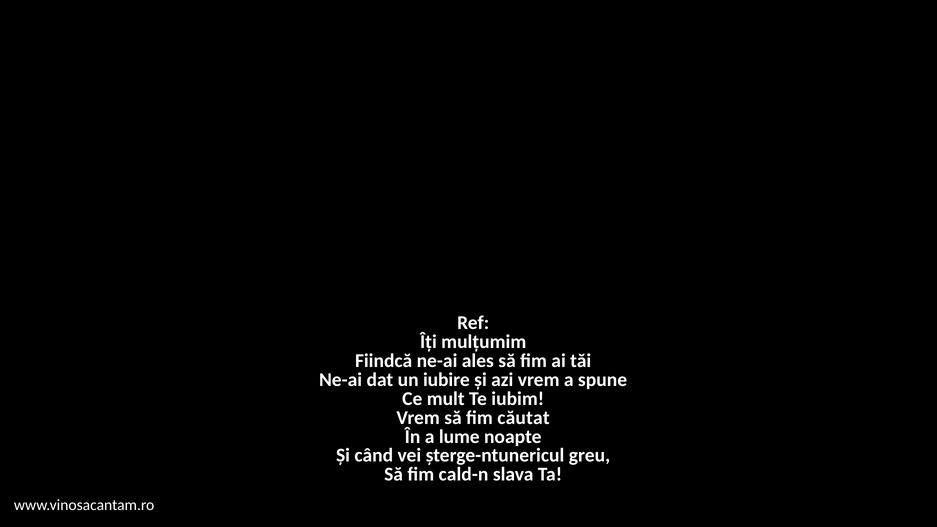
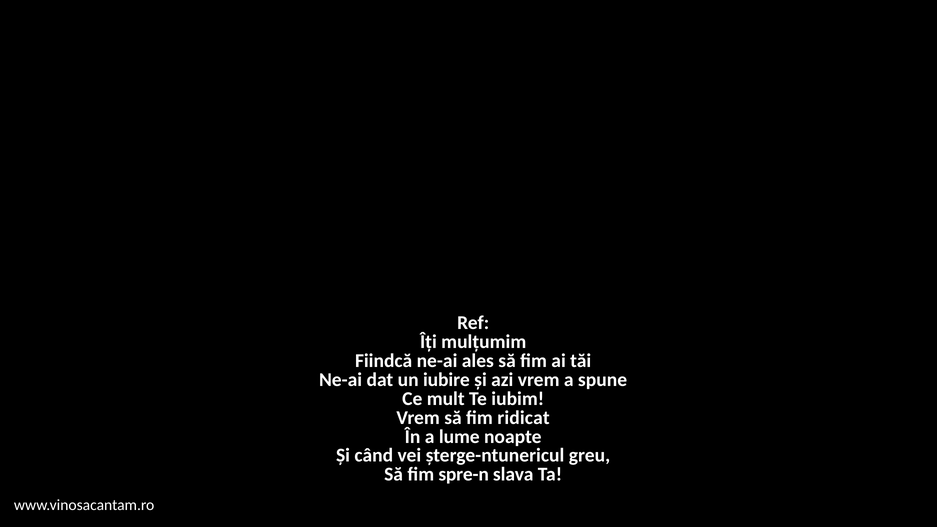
căutat: căutat -> ridicat
cald-n: cald-n -> spre-n
